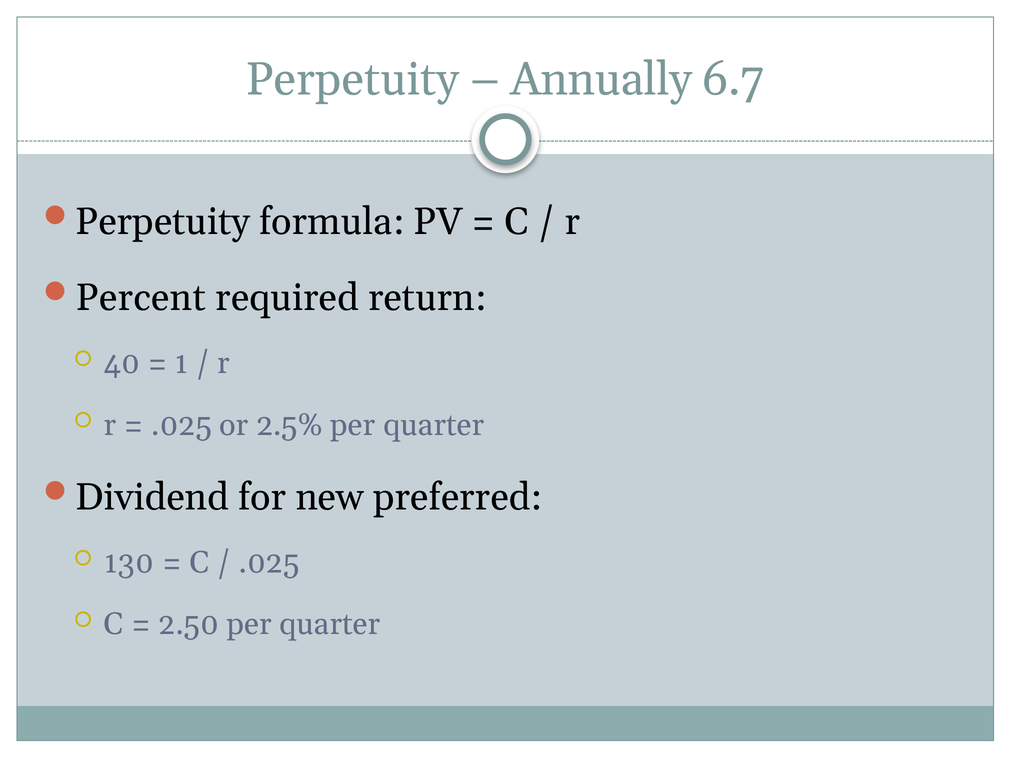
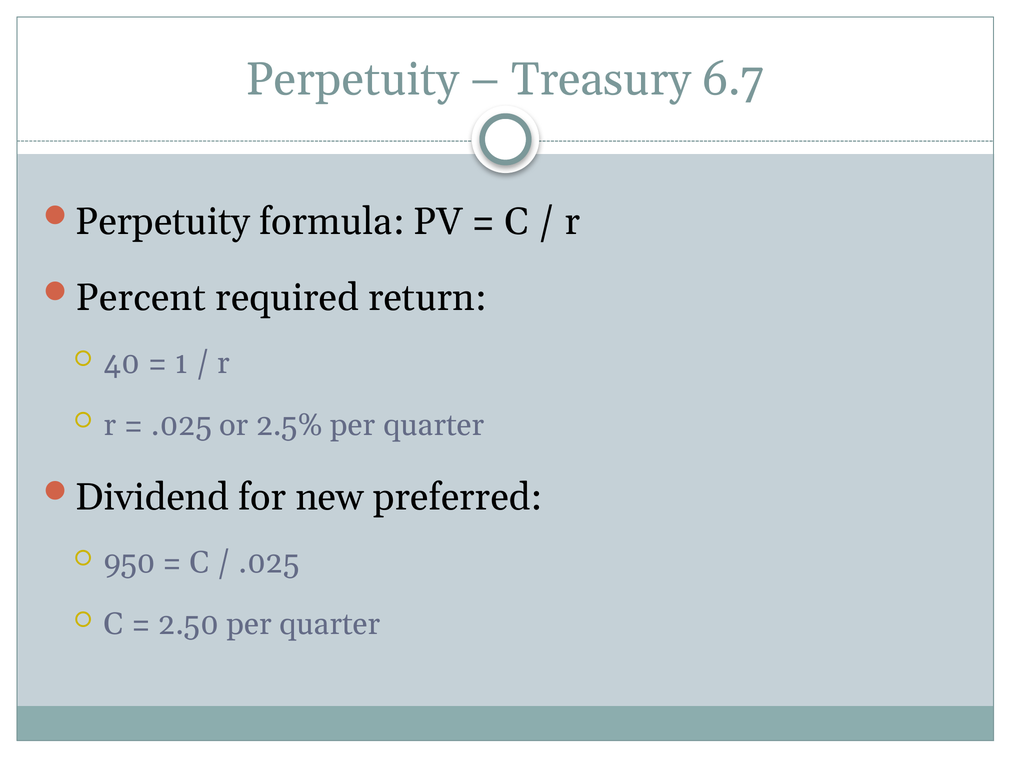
Annually: Annually -> Treasury
130: 130 -> 950
